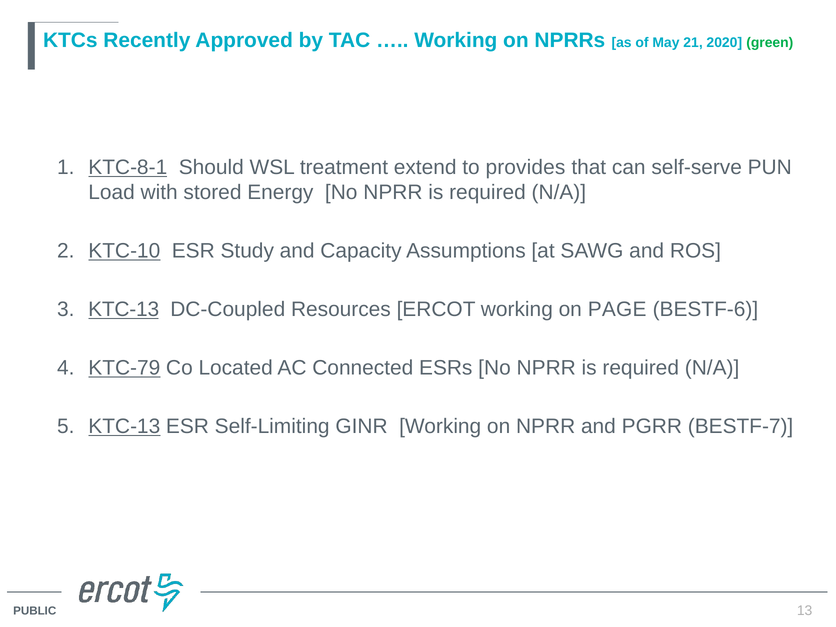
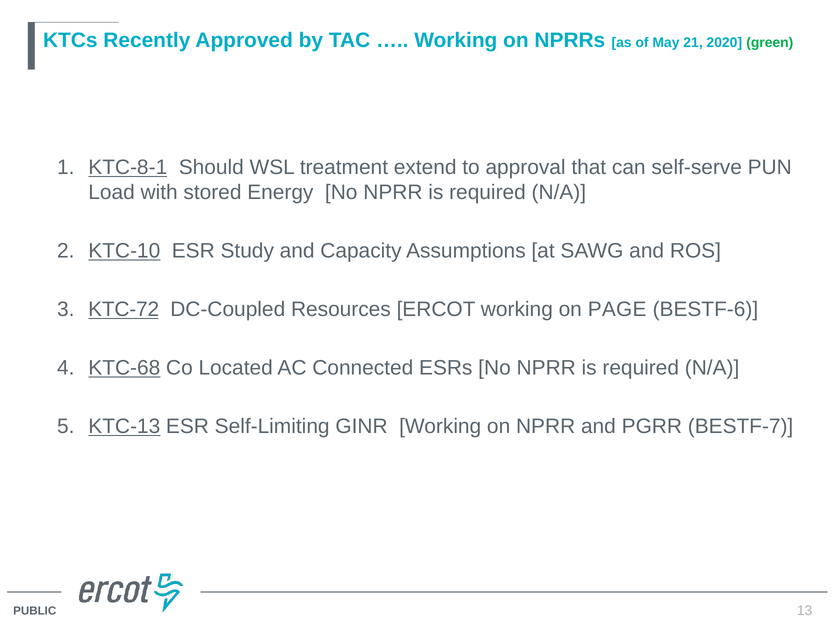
provides: provides -> approval
KTC-13 at (124, 309): KTC-13 -> KTC-72
KTC-79: KTC-79 -> KTC-68
